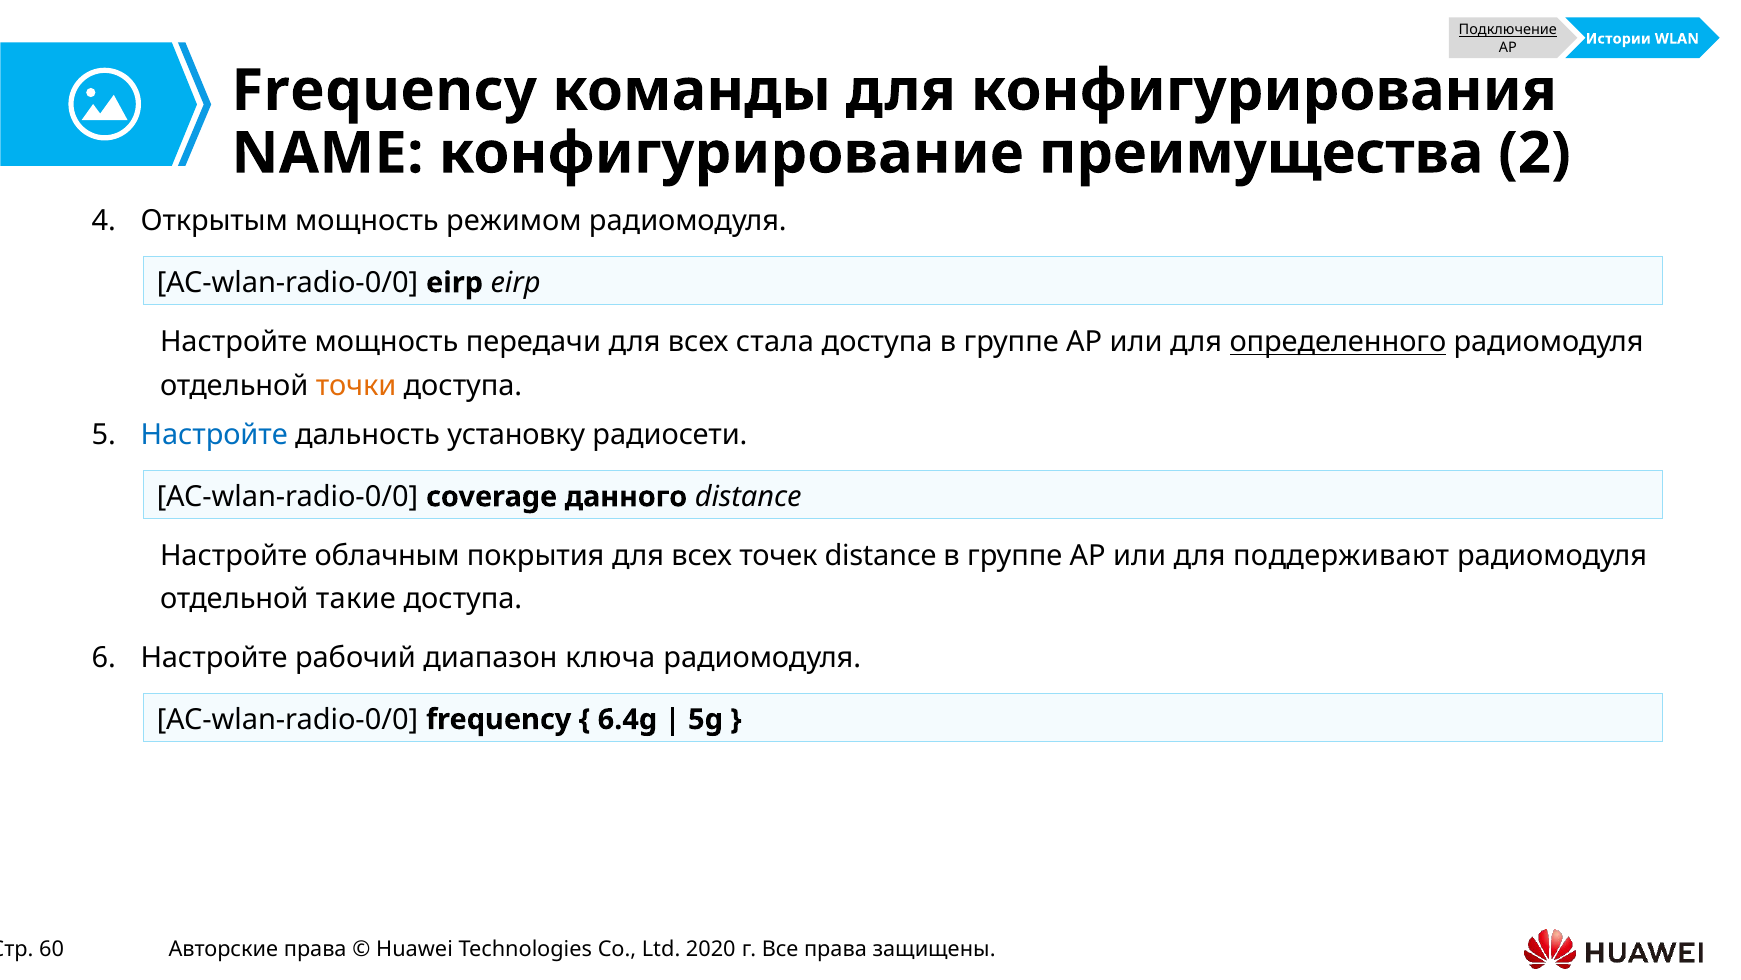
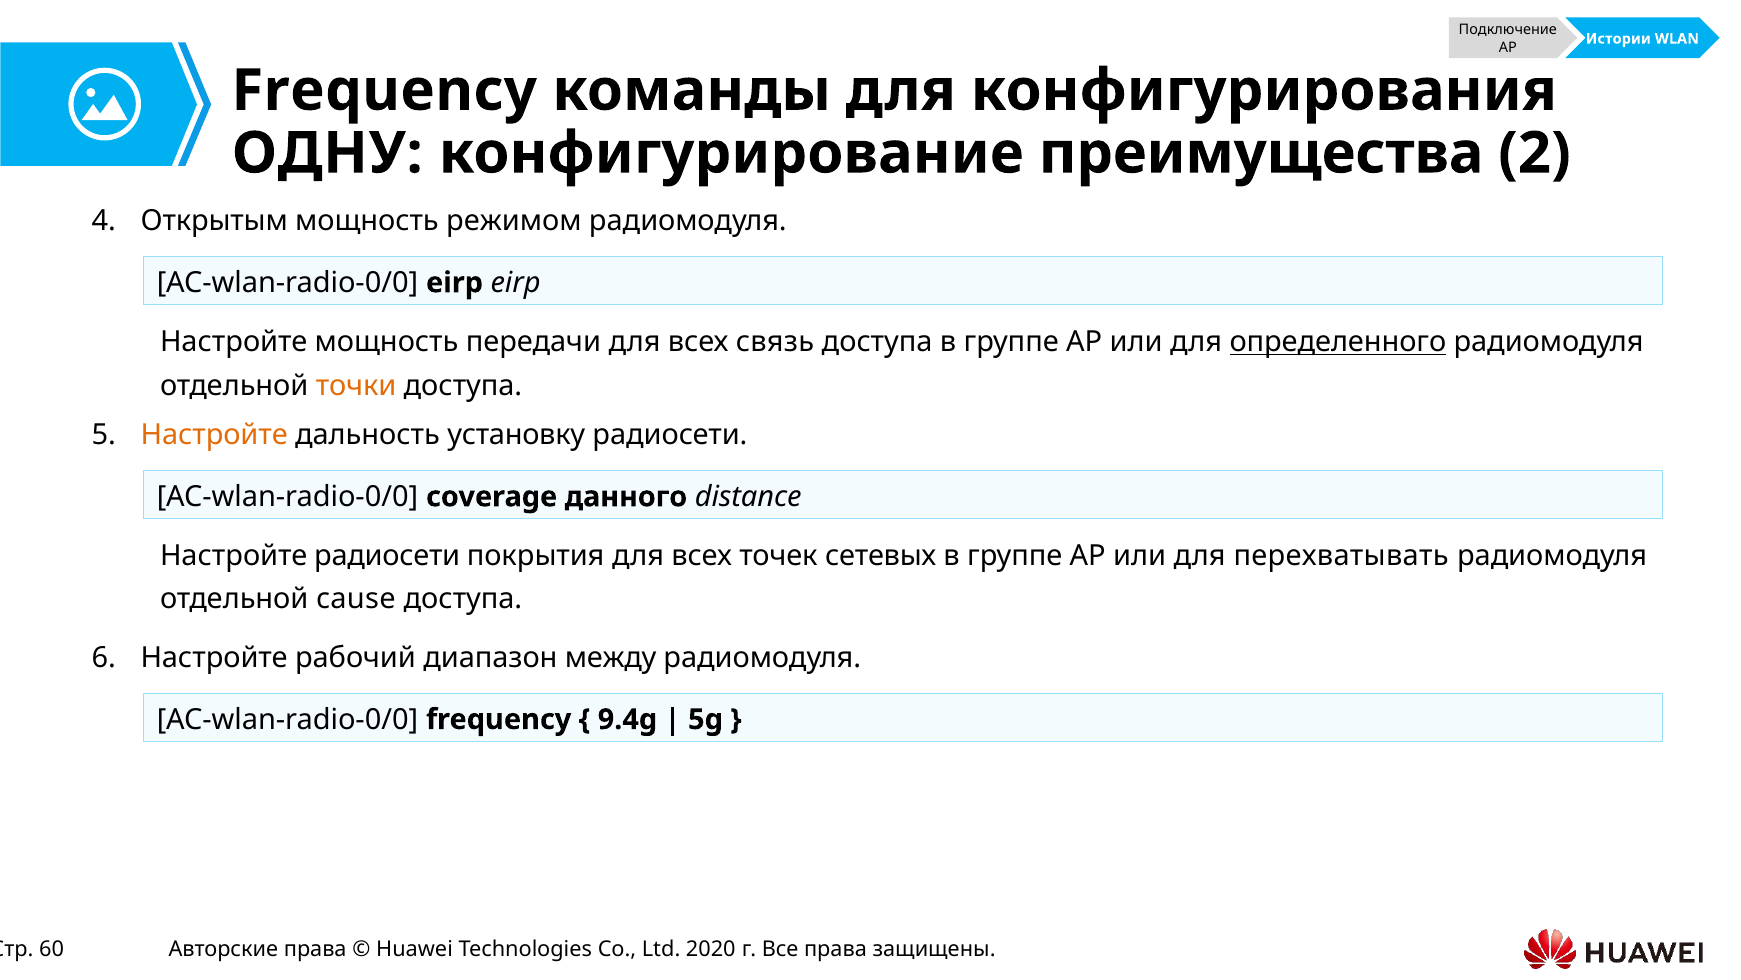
Подключение underline: present -> none
NAME: NAME -> ОДНУ
стала: стала -> связь
Настройте at (214, 435) colour: blue -> orange
Настройте облачным: облачным -> радиосети
точек distance: distance -> сетевых
поддерживают: поддерживают -> перехватывать
такие: такие -> cause
ключа: ключа -> между
6.4g: 6.4g -> 9.4g
